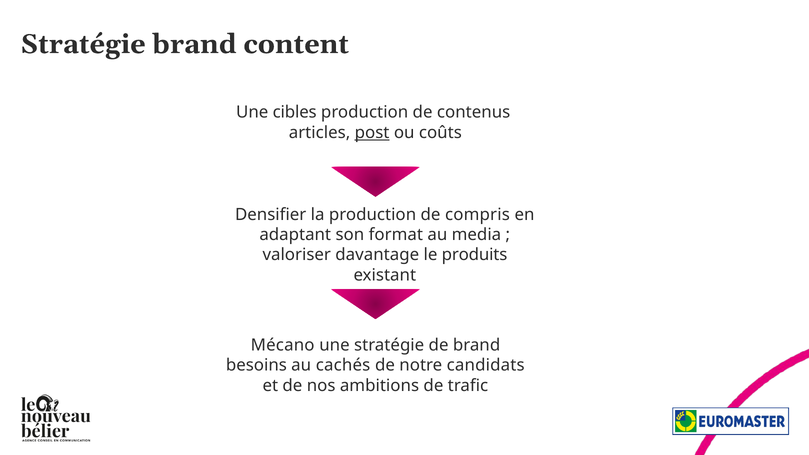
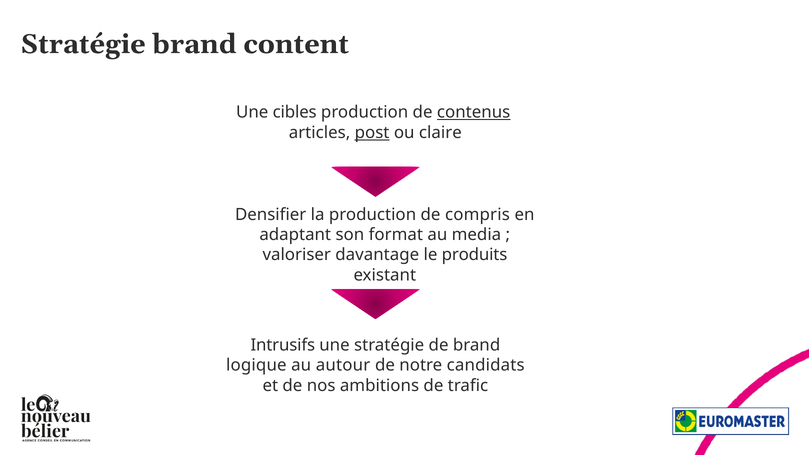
contenus underline: none -> present
coûts: coûts -> claire
Mécano: Mécano -> Intrusifs
besoins: besoins -> logique
cachés: cachés -> autour
